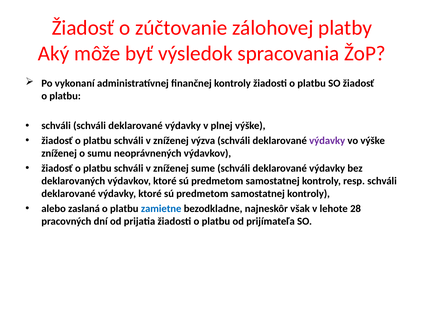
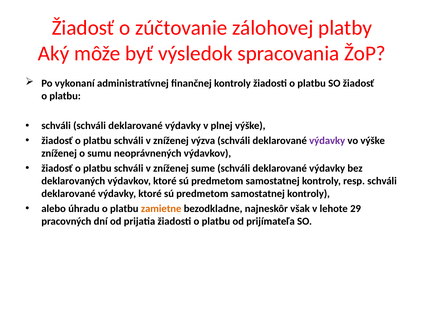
zaslaná: zaslaná -> úhradu
zamietne colour: blue -> orange
28: 28 -> 29
